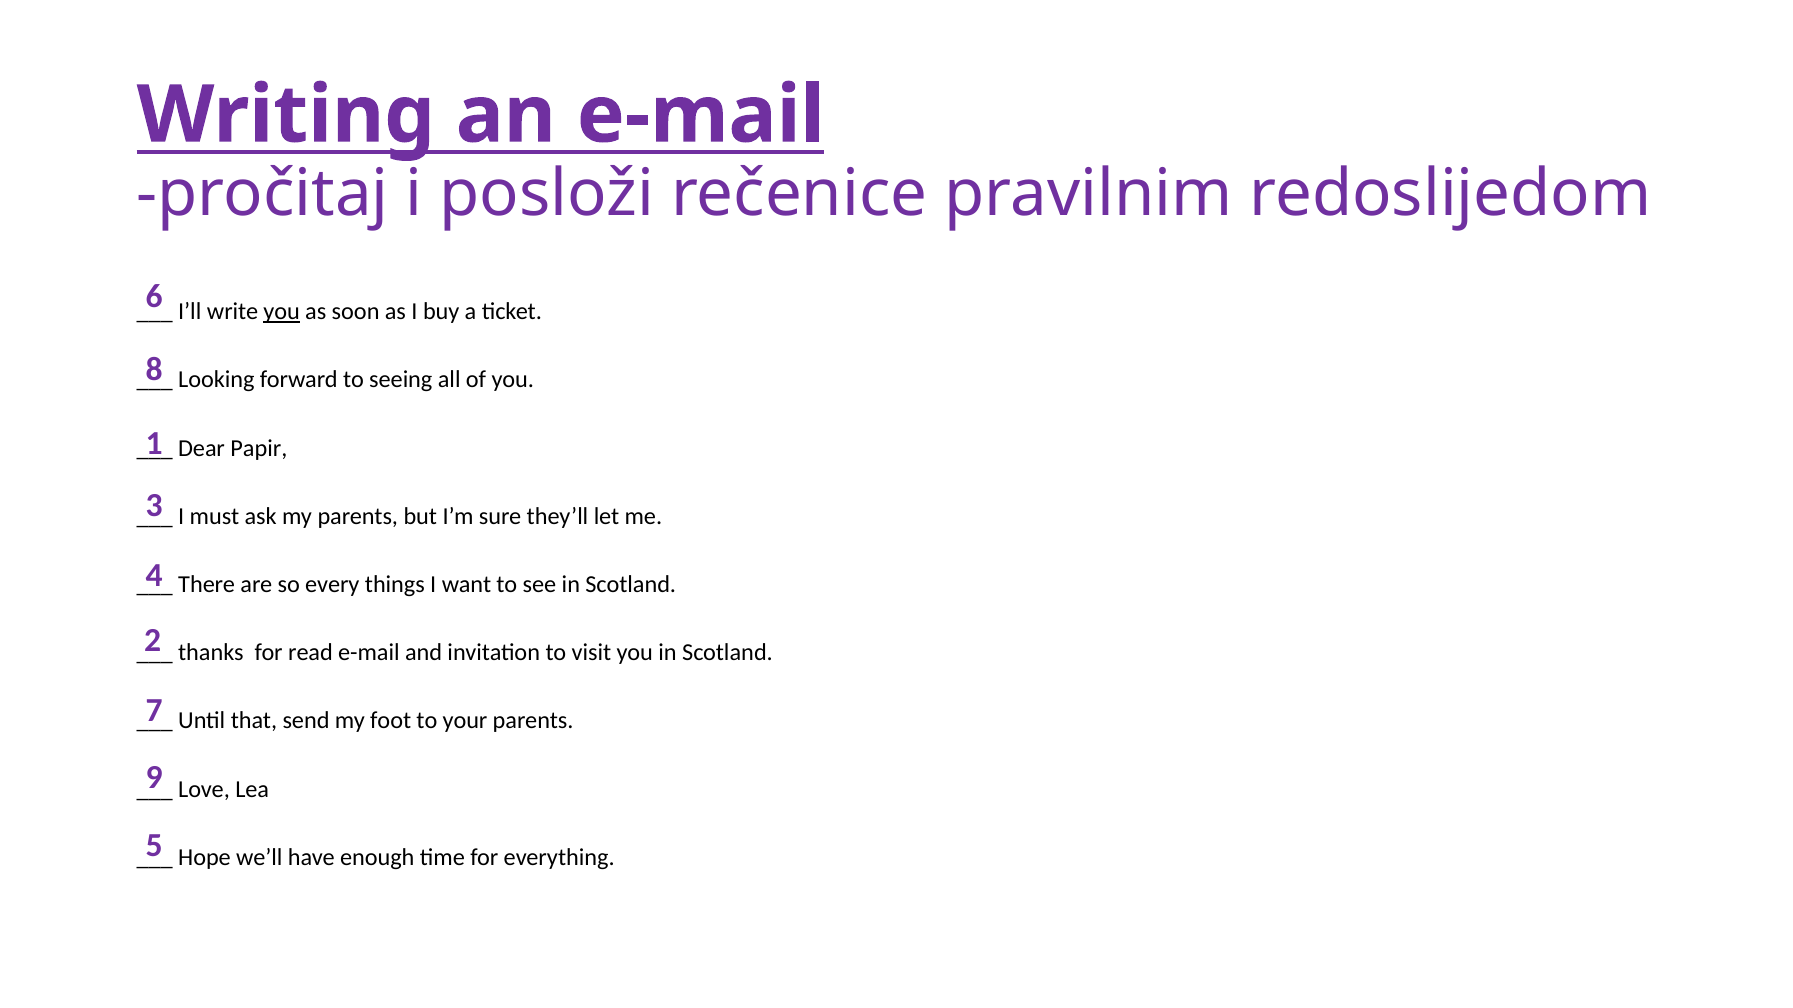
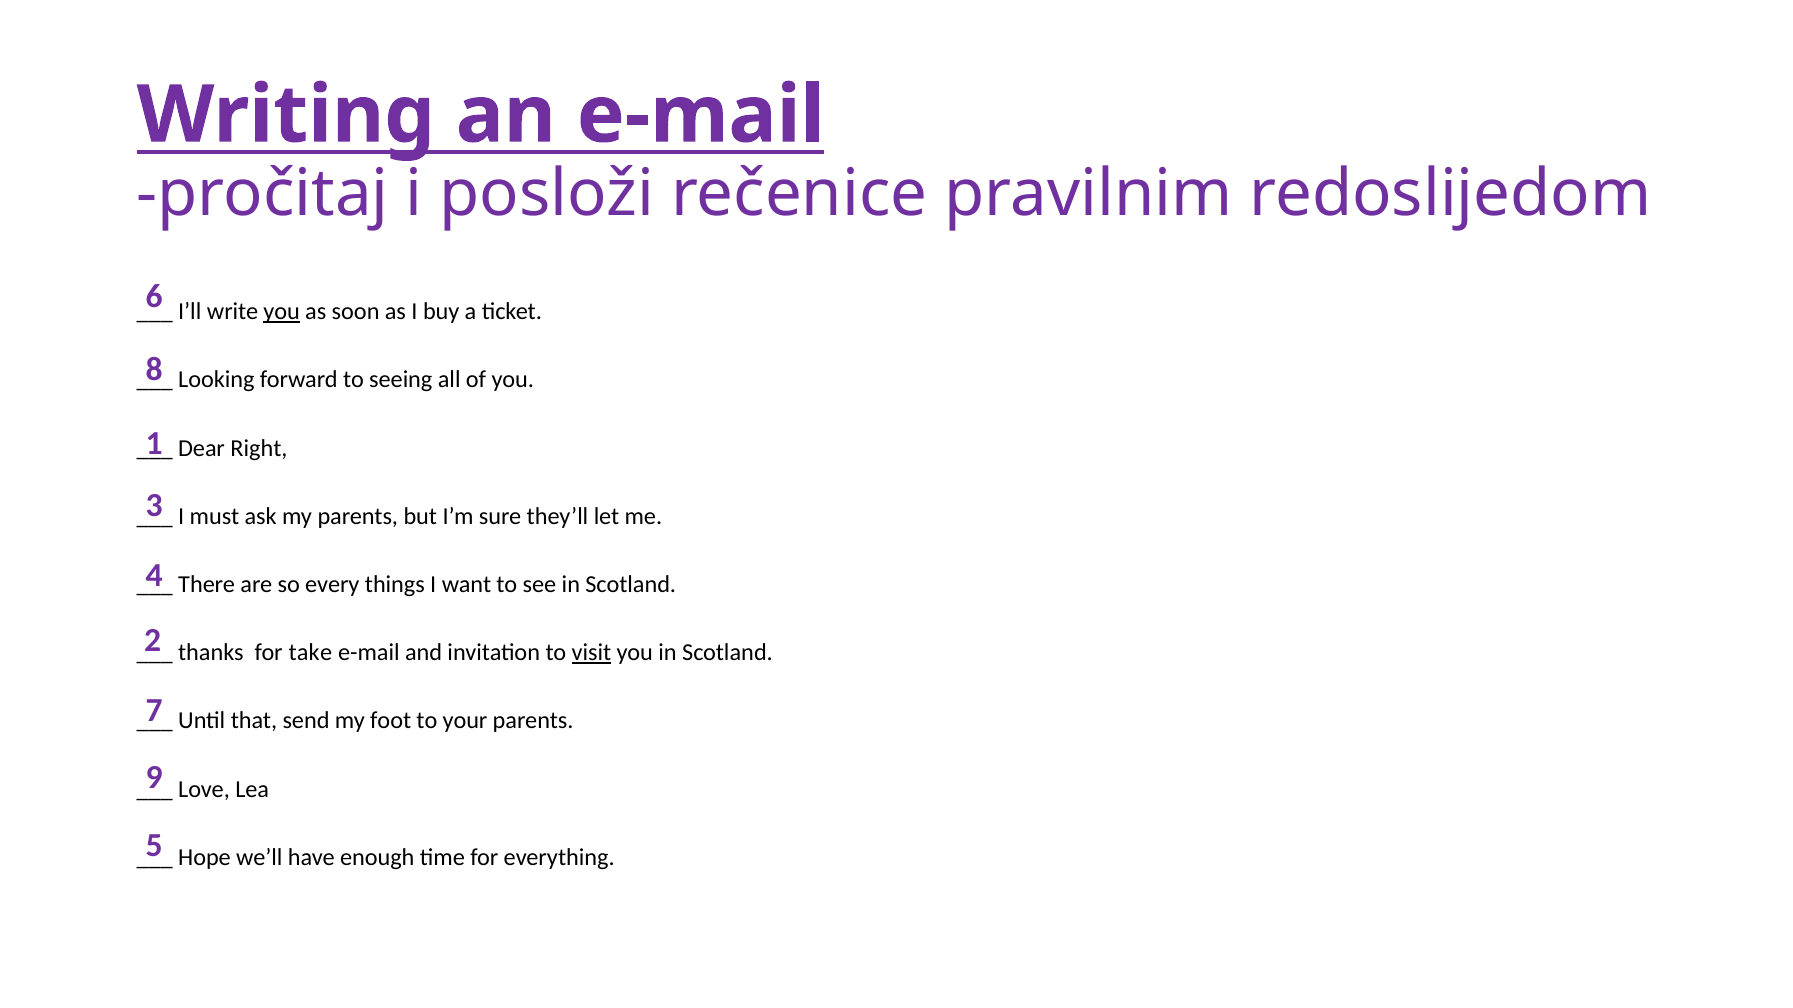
Papir: Papir -> Right
read: read -> take
visit underline: none -> present
